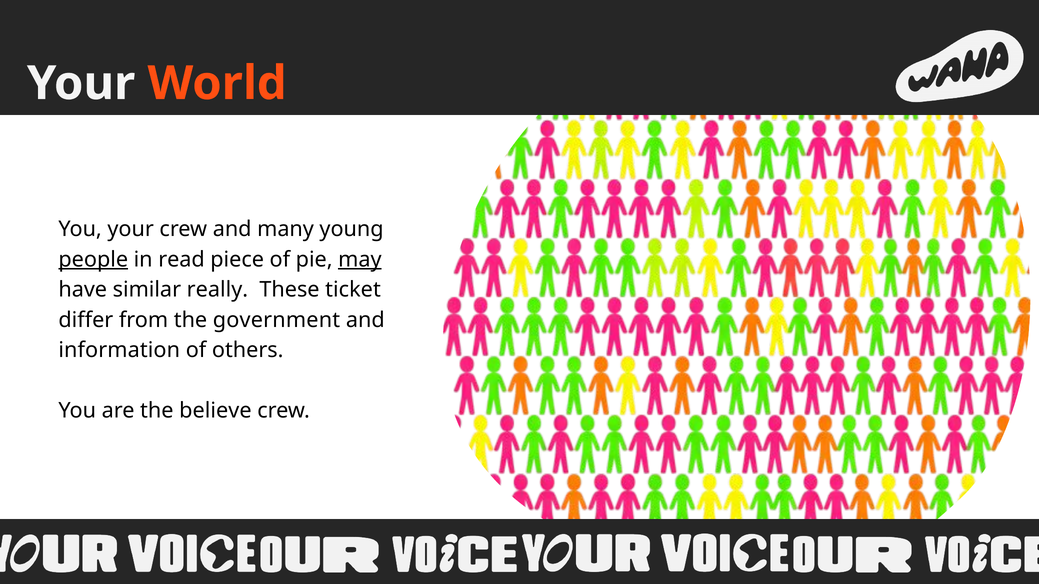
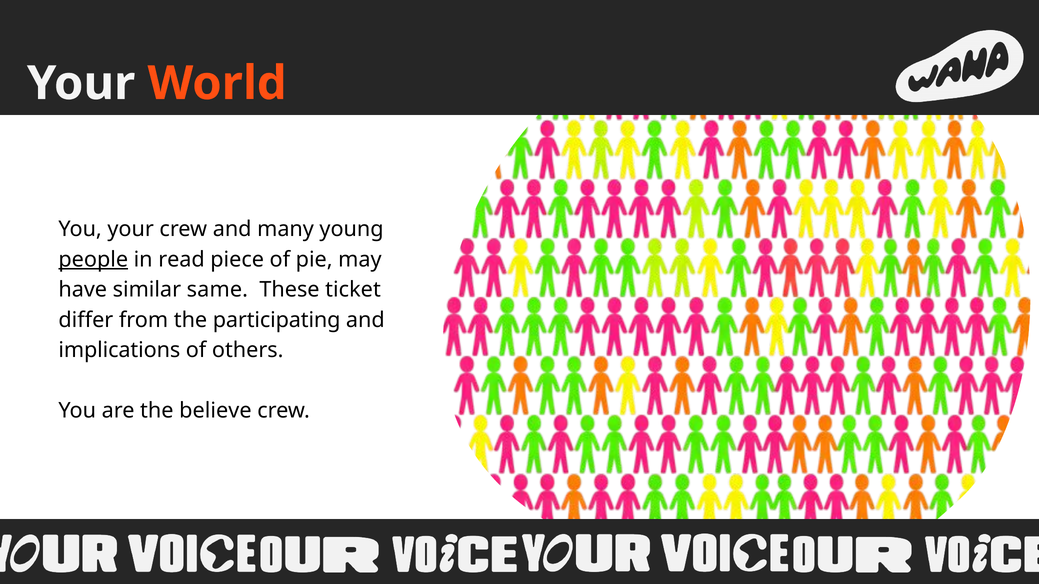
may underline: present -> none
really: really -> same
government: government -> participating
information: information -> implications
